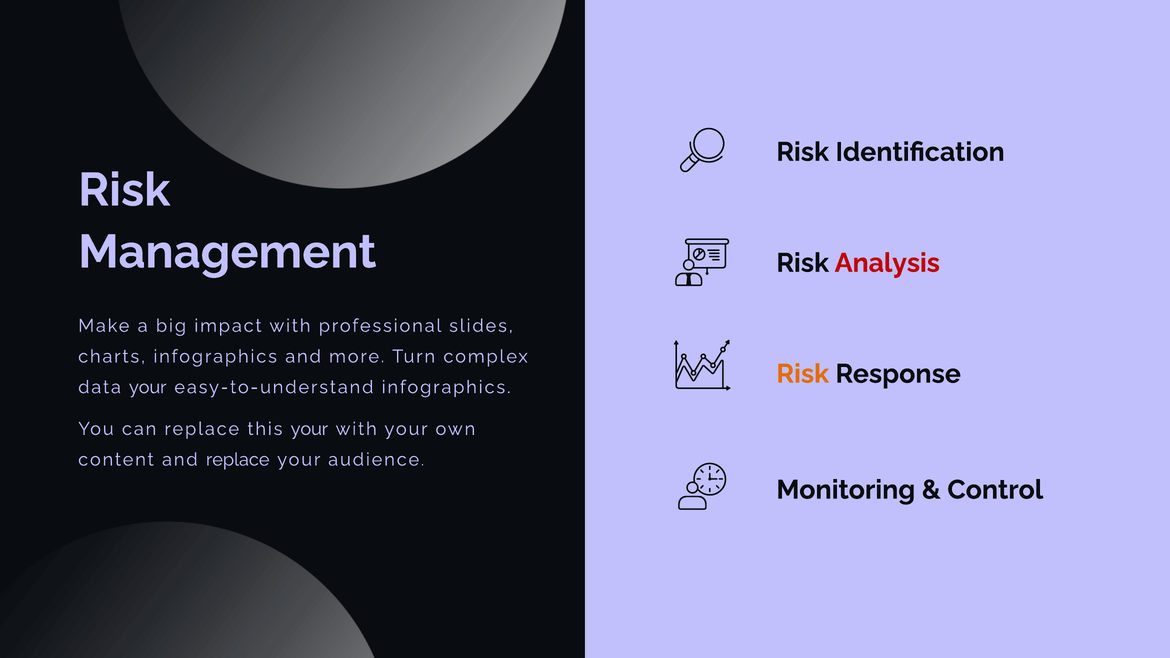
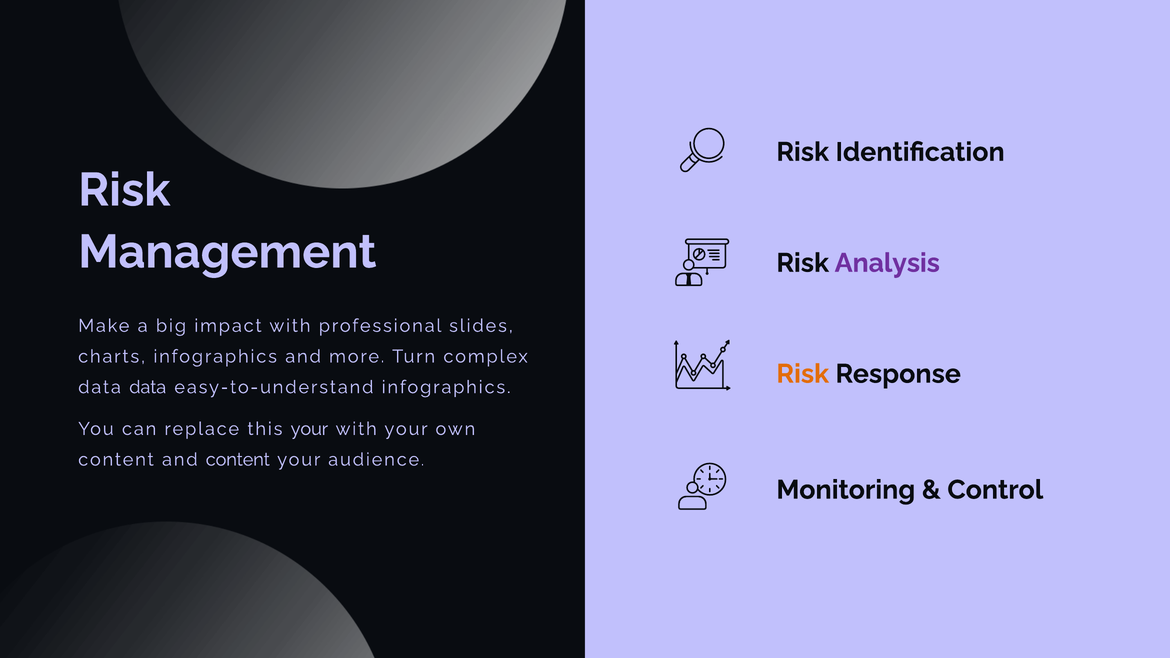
Analysis colour: red -> purple
data your: your -> data
and replace: replace -> content
